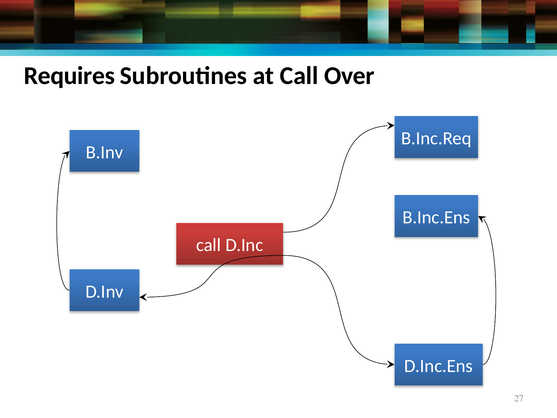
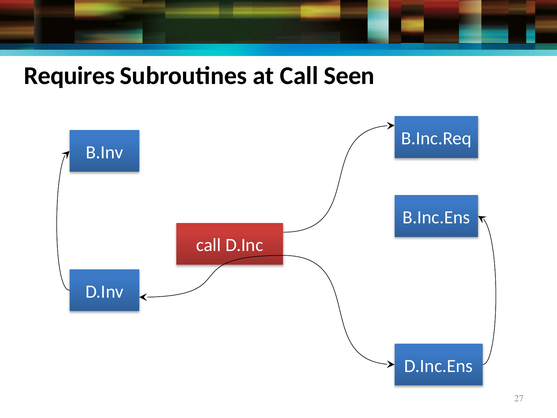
Over: Over -> Seen
